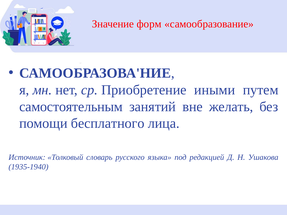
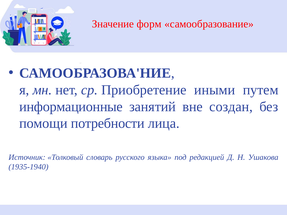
самостоятельным: самостоятельным -> информационные
желать: желать -> создан
бесплатного: бесплатного -> потребности
